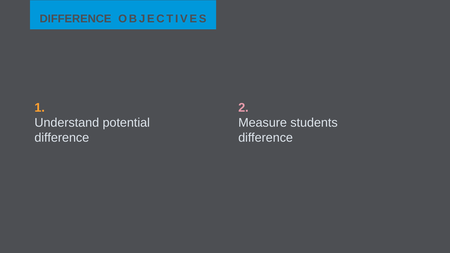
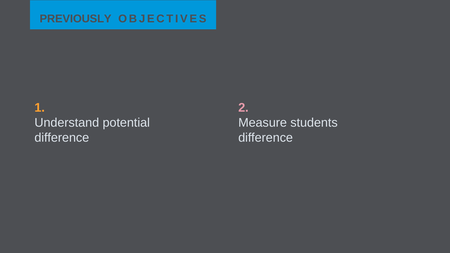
DIFFERENCE at (76, 19): DIFFERENCE -> PREVIOUSLY
